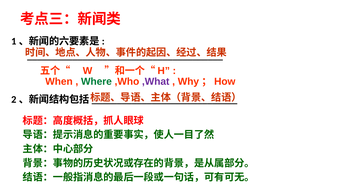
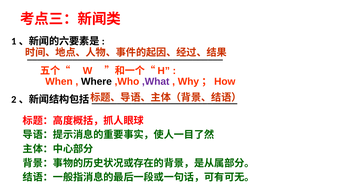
Where colour: green -> black
